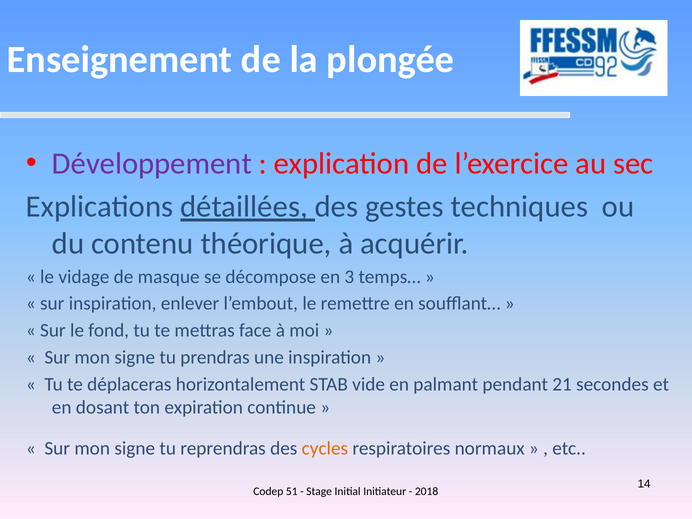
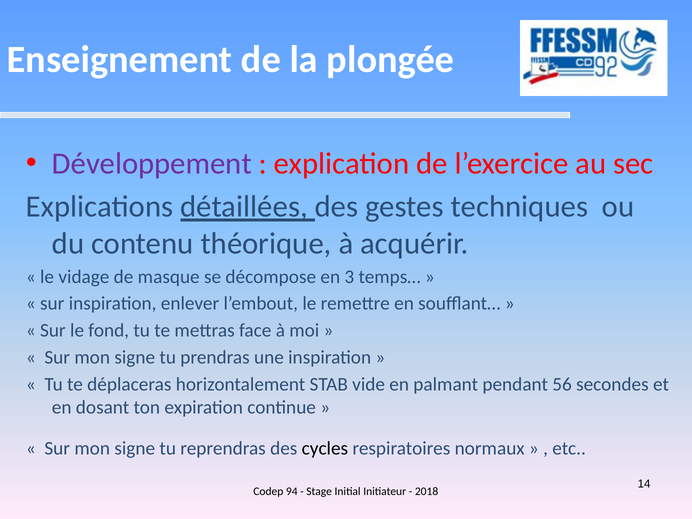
21: 21 -> 56
cycles colour: orange -> black
51: 51 -> 94
